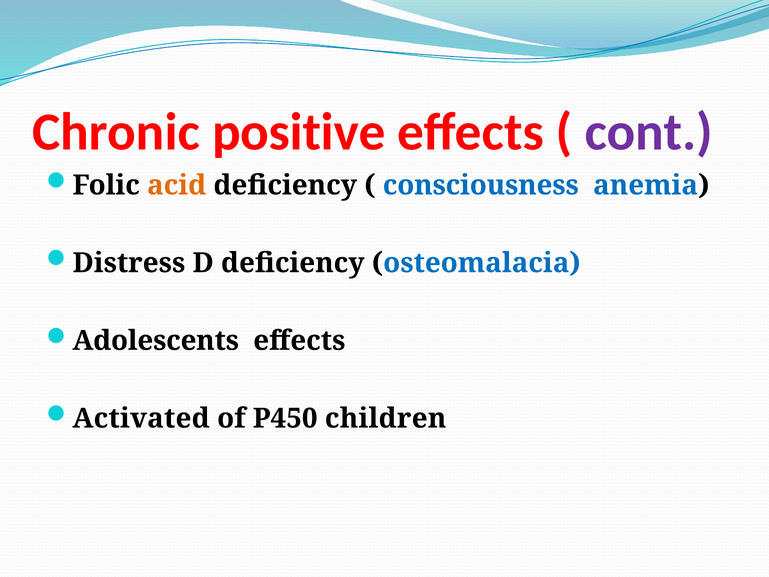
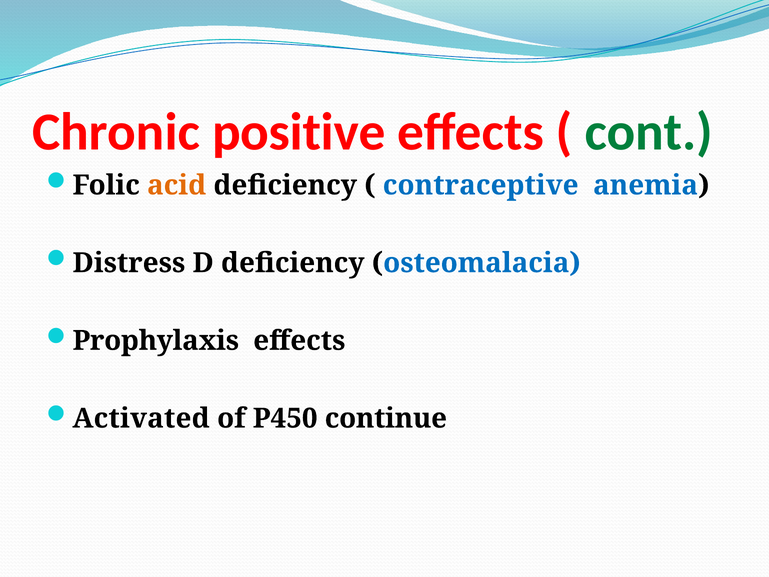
cont colour: purple -> green
consciousness: consciousness -> contraceptive
Adolescents: Adolescents -> Prophylaxis
children: children -> continue
